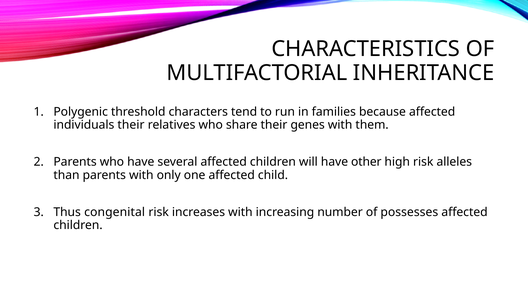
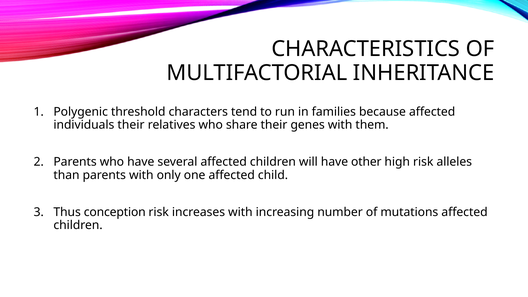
congenital: congenital -> conception
possesses: possesses -> mutations
